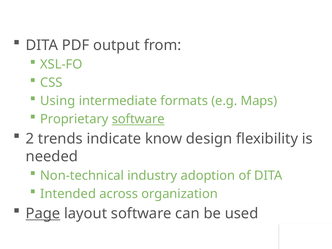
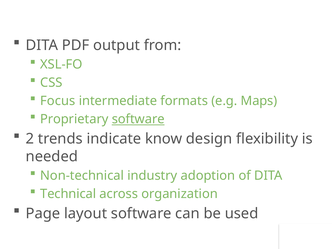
Using: Using -> Focus
Intended: Intended -> Technical
Page underline: present -> none
